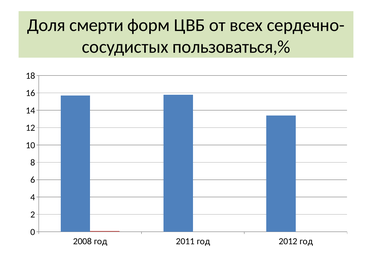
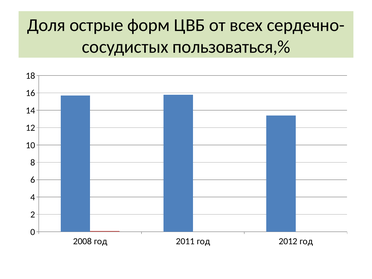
смерти: смерти -> острые
